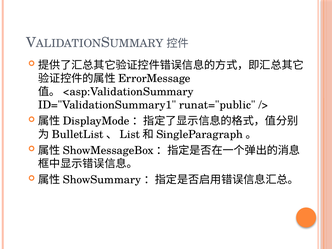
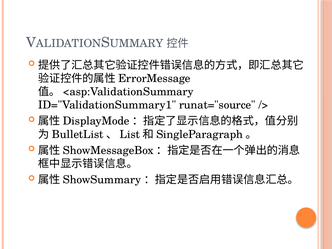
runat="public: runat="public -> runat="source
